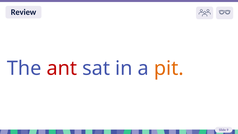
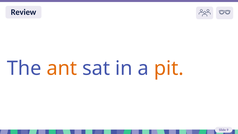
ant colour: red -> orange
